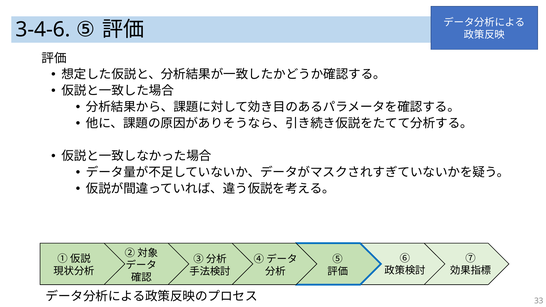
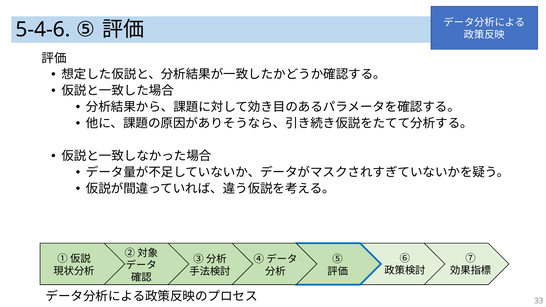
3-4-6: 3-4-6 -> 5-4-6
